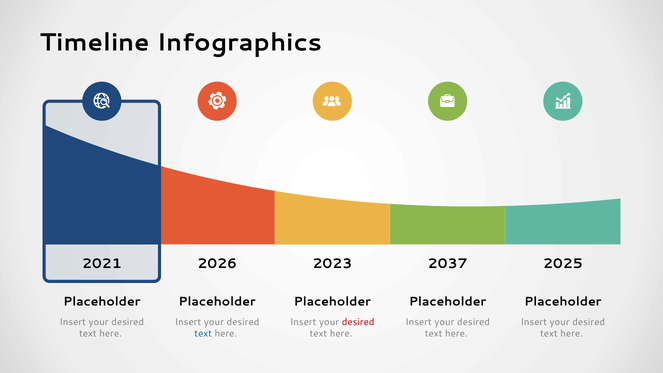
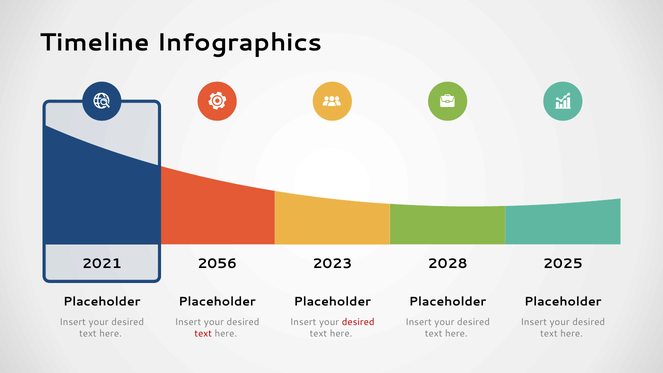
2026: 2026 -> 2056
2037: 2037 -> 2028
text at (203, 334) colour: blue -> red
